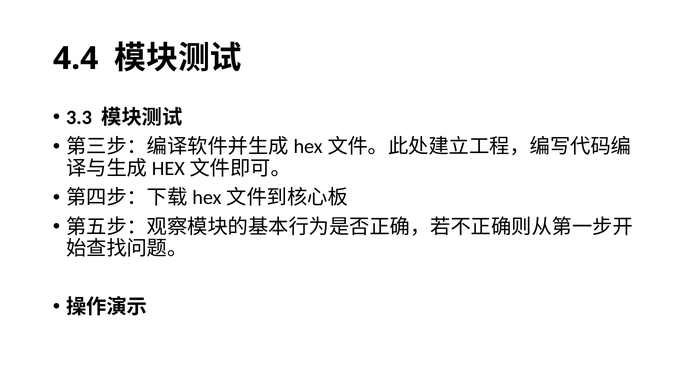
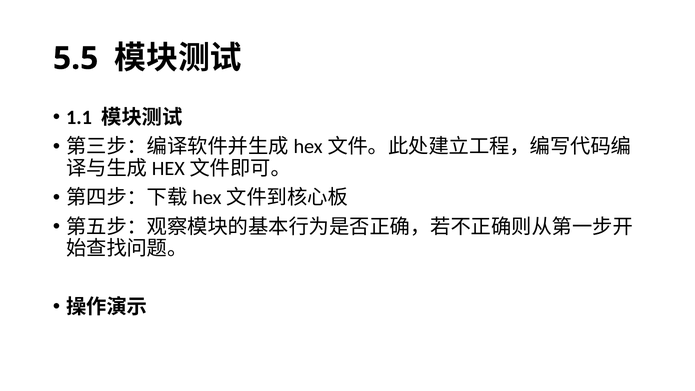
4.4: 4.4 -> 5.5
3.3: 3.3 -> 1.1
